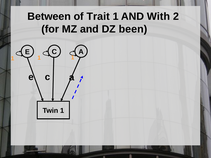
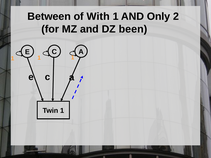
Trait: Trait -> With
With: With -> Only
